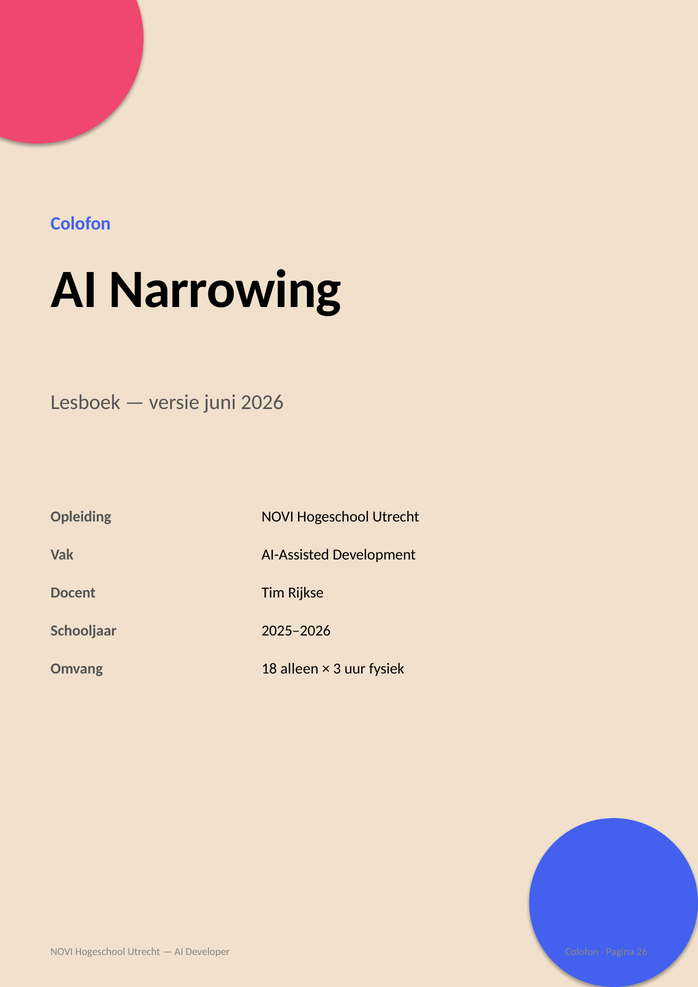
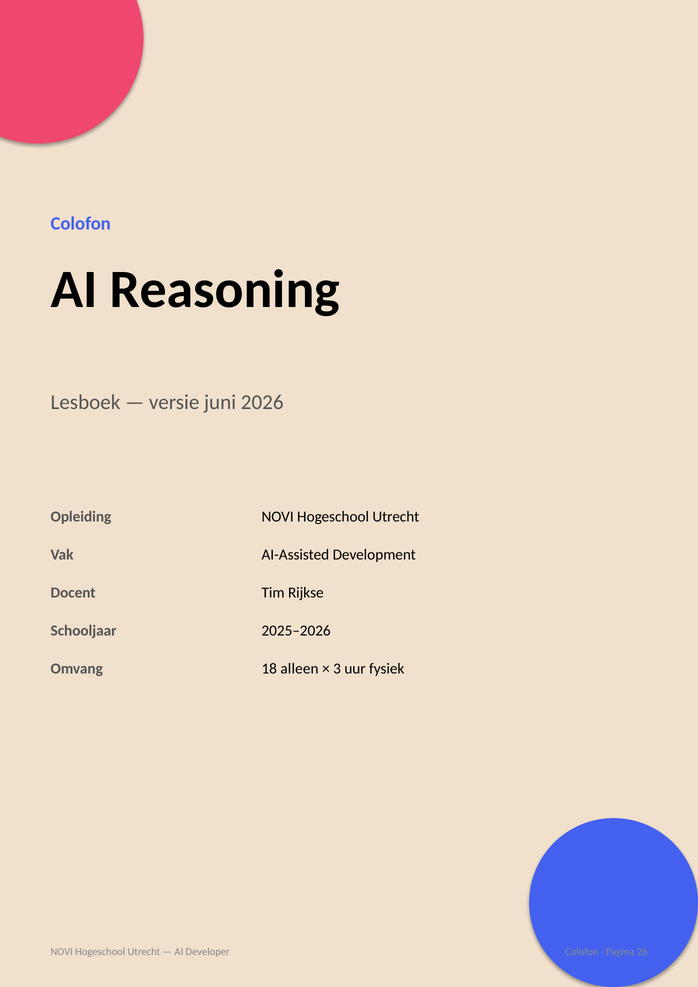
Narrowing: Narrowing -> Reasoning
